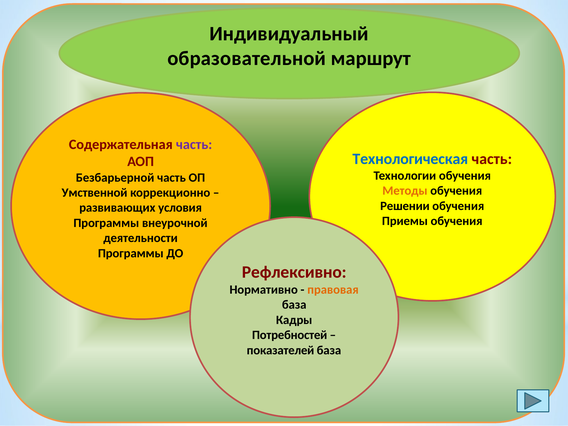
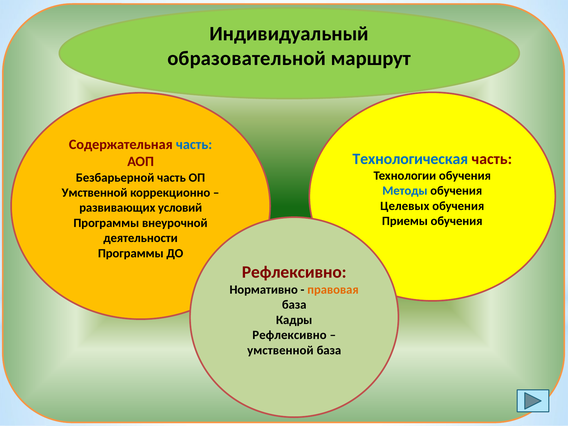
часть at (194, 144) colour: purple -> blue
Методы colour: orange -> blue
Решении: Решении -> Целевых
условия: условия -> условий
Потребностей at (290, 335): Потребностей -> Рефлексивно
показателей at (281, 350): показателей -> умственной
